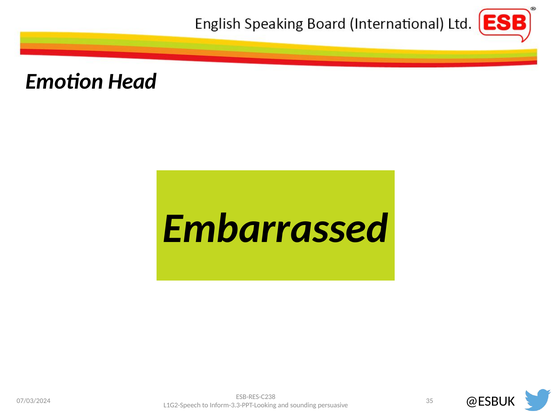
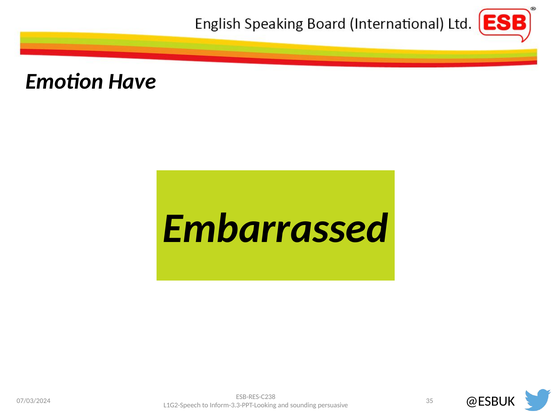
Head: Head -> Have
